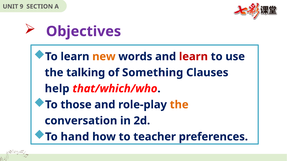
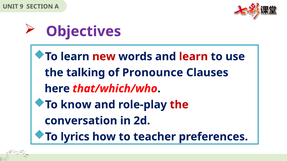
new colour: orange -> red
Something: Something -> Pronounce
help: help -> here
those: those -> know
the at (179, 105) colour: orange -> red
hand: hand -> lyrics
